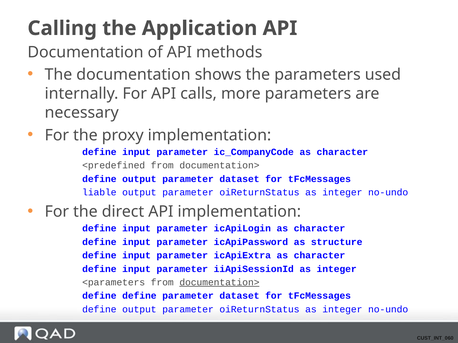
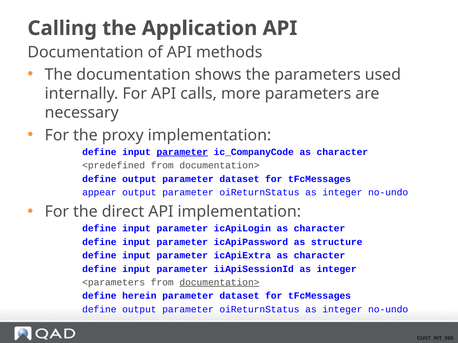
parameter at (182, 152) underline: none -> present
liable: liable -> appear
define define: define -> herein
